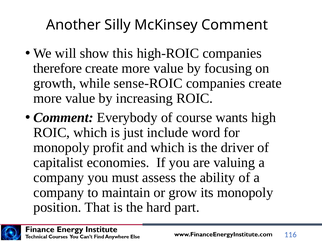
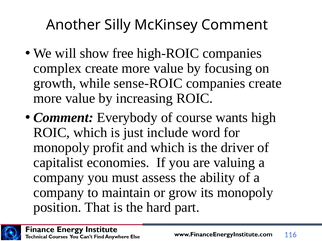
this: this -> free
therefore: therefore -> complex
